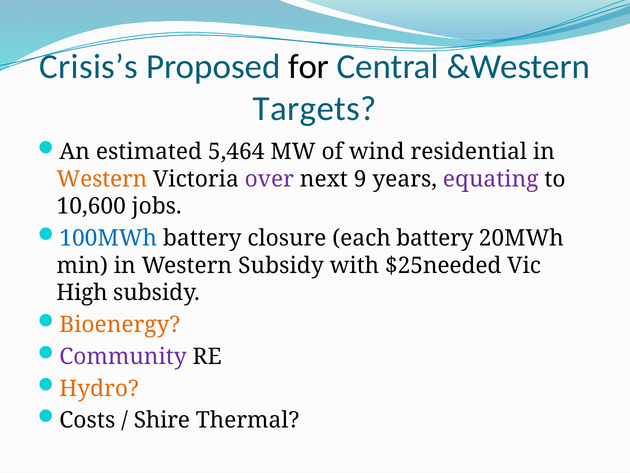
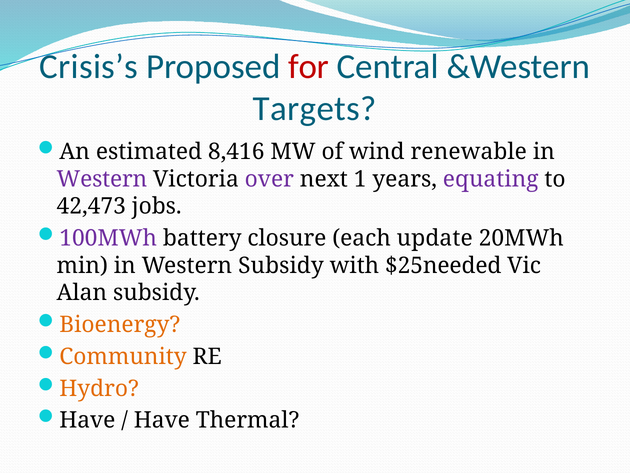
for colour: black -> red
5,464: 5,464 -> 8,416
residential: residential -> renewable
Western at (102, 179) colour: orange -> purple
9: 9 -> 1
10,600: 10,600 -> 42,473
100MWh colour: blue -> purple
each battery: battery -> update
High: High -> Alan
Community colour: purple -> orange
Costs at (87, 420): Costs -> Have
Shire at (162, 420): Shire -> Have
